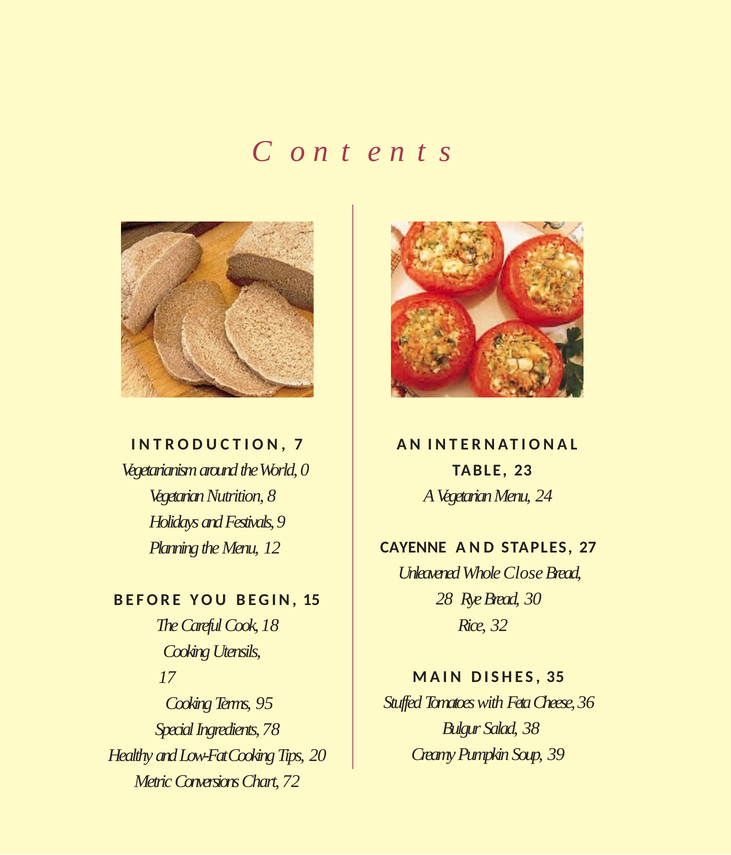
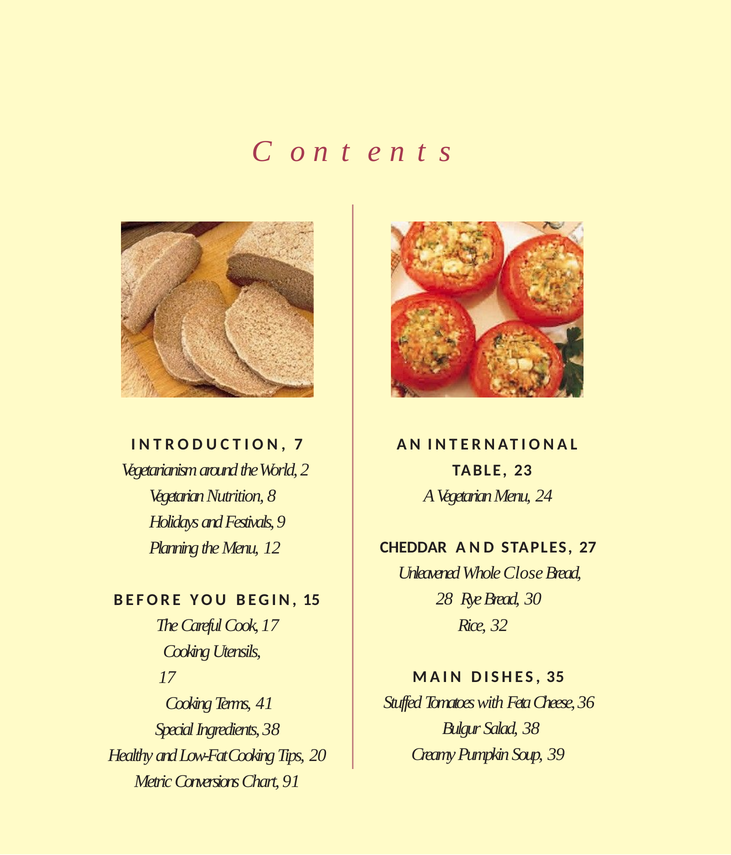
0: 0 -> 2
CAYENNE: CAYENNE -> CHEDDAR
Cook 18: 18 -> 17
95: 95 -> 41
Ingredients 78: 78 -> 38
72: 72 -> 91
